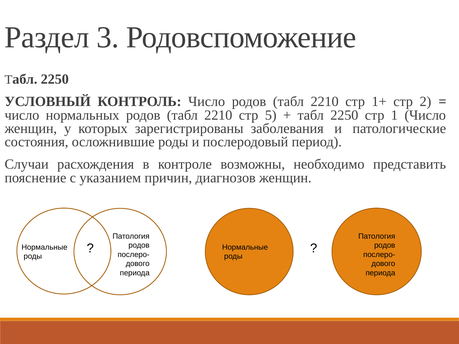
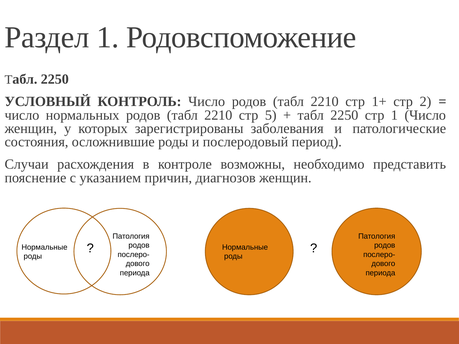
Раздел 3: 3 -> 1
